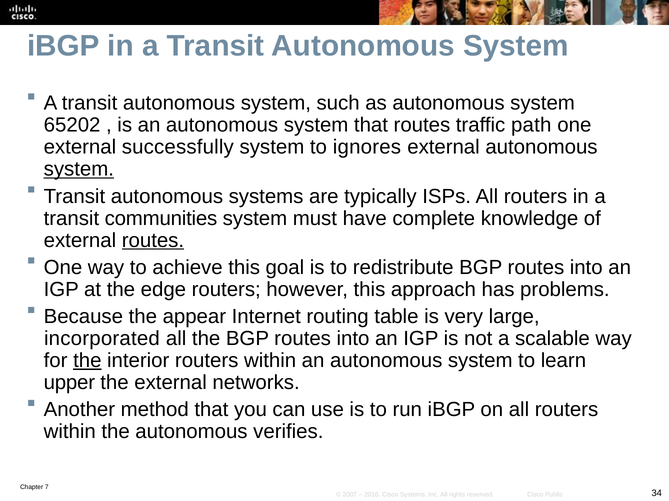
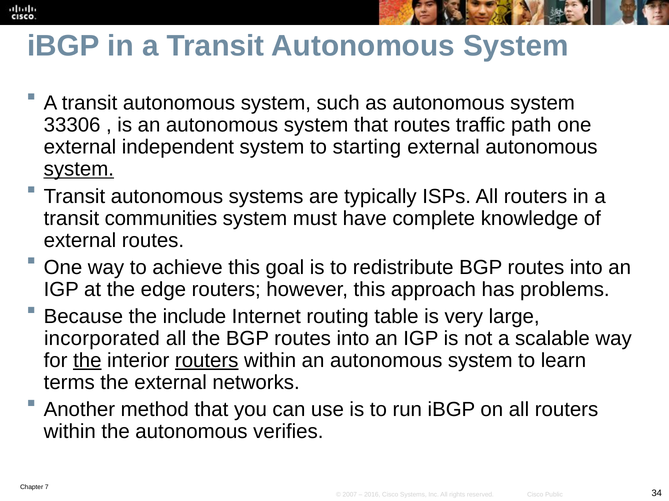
65202: 65202 -> 33306
successfully: successfully -> independent
ignores: ignores -> starting
routes at (153, 241) underline: present -> none
appear: appear -> include
routers at (207, 361) underline: none -> present
upper: upper -> terms
